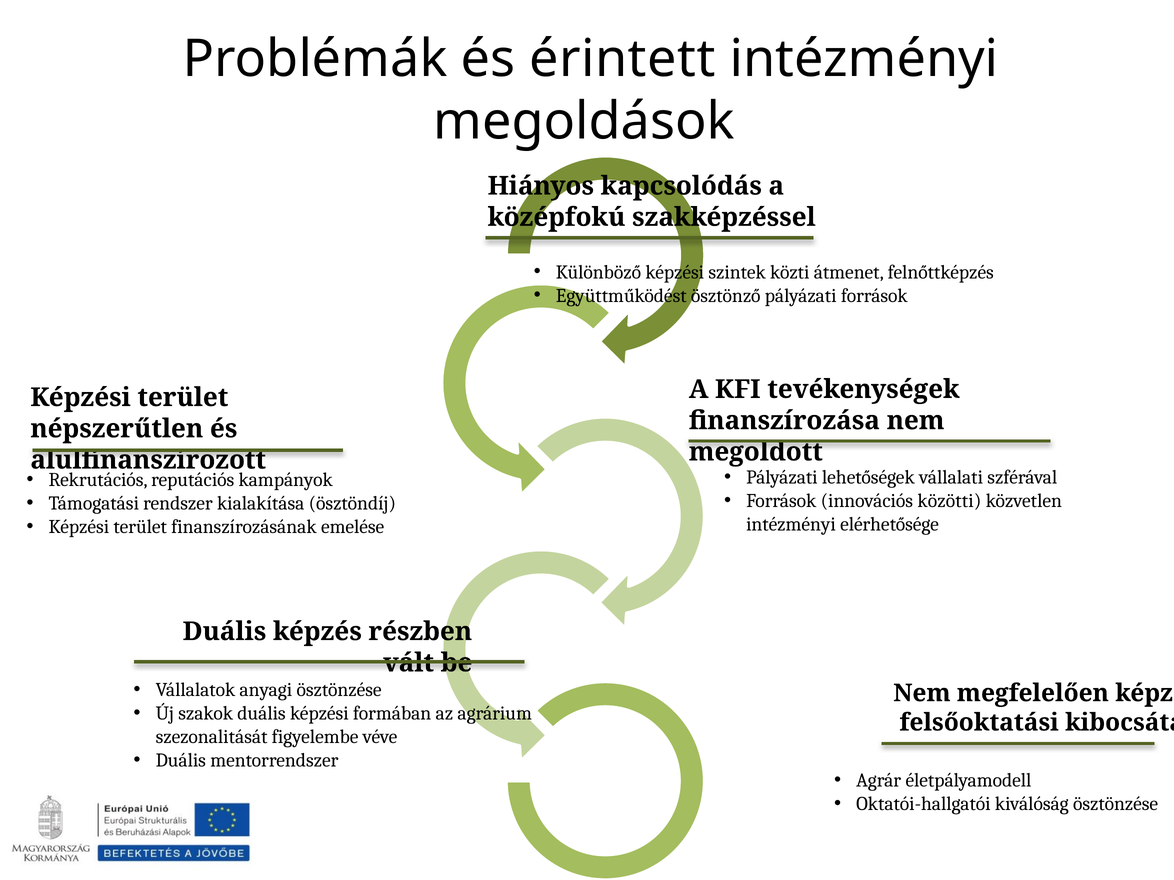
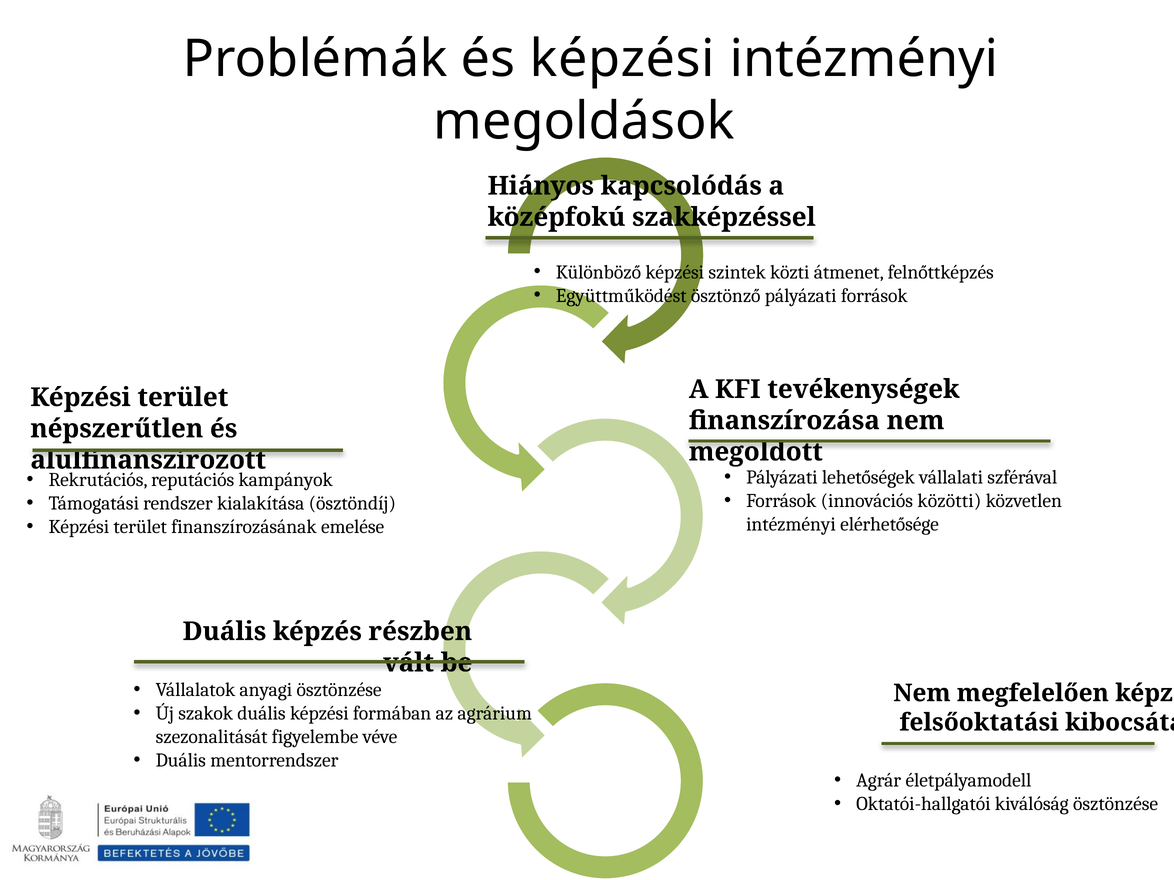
és érintett: érintett -> képzési
